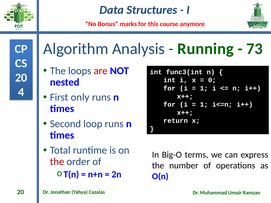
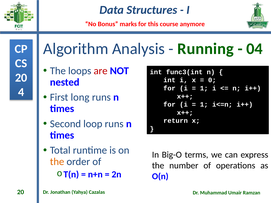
73: 73 -> 04
only: only -> long
the at (57, 162) colour: red -> orange
